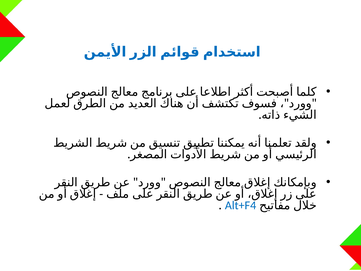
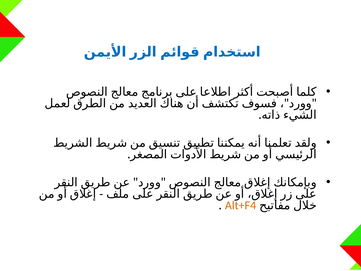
Alt+F4 colour: blue -> orange
